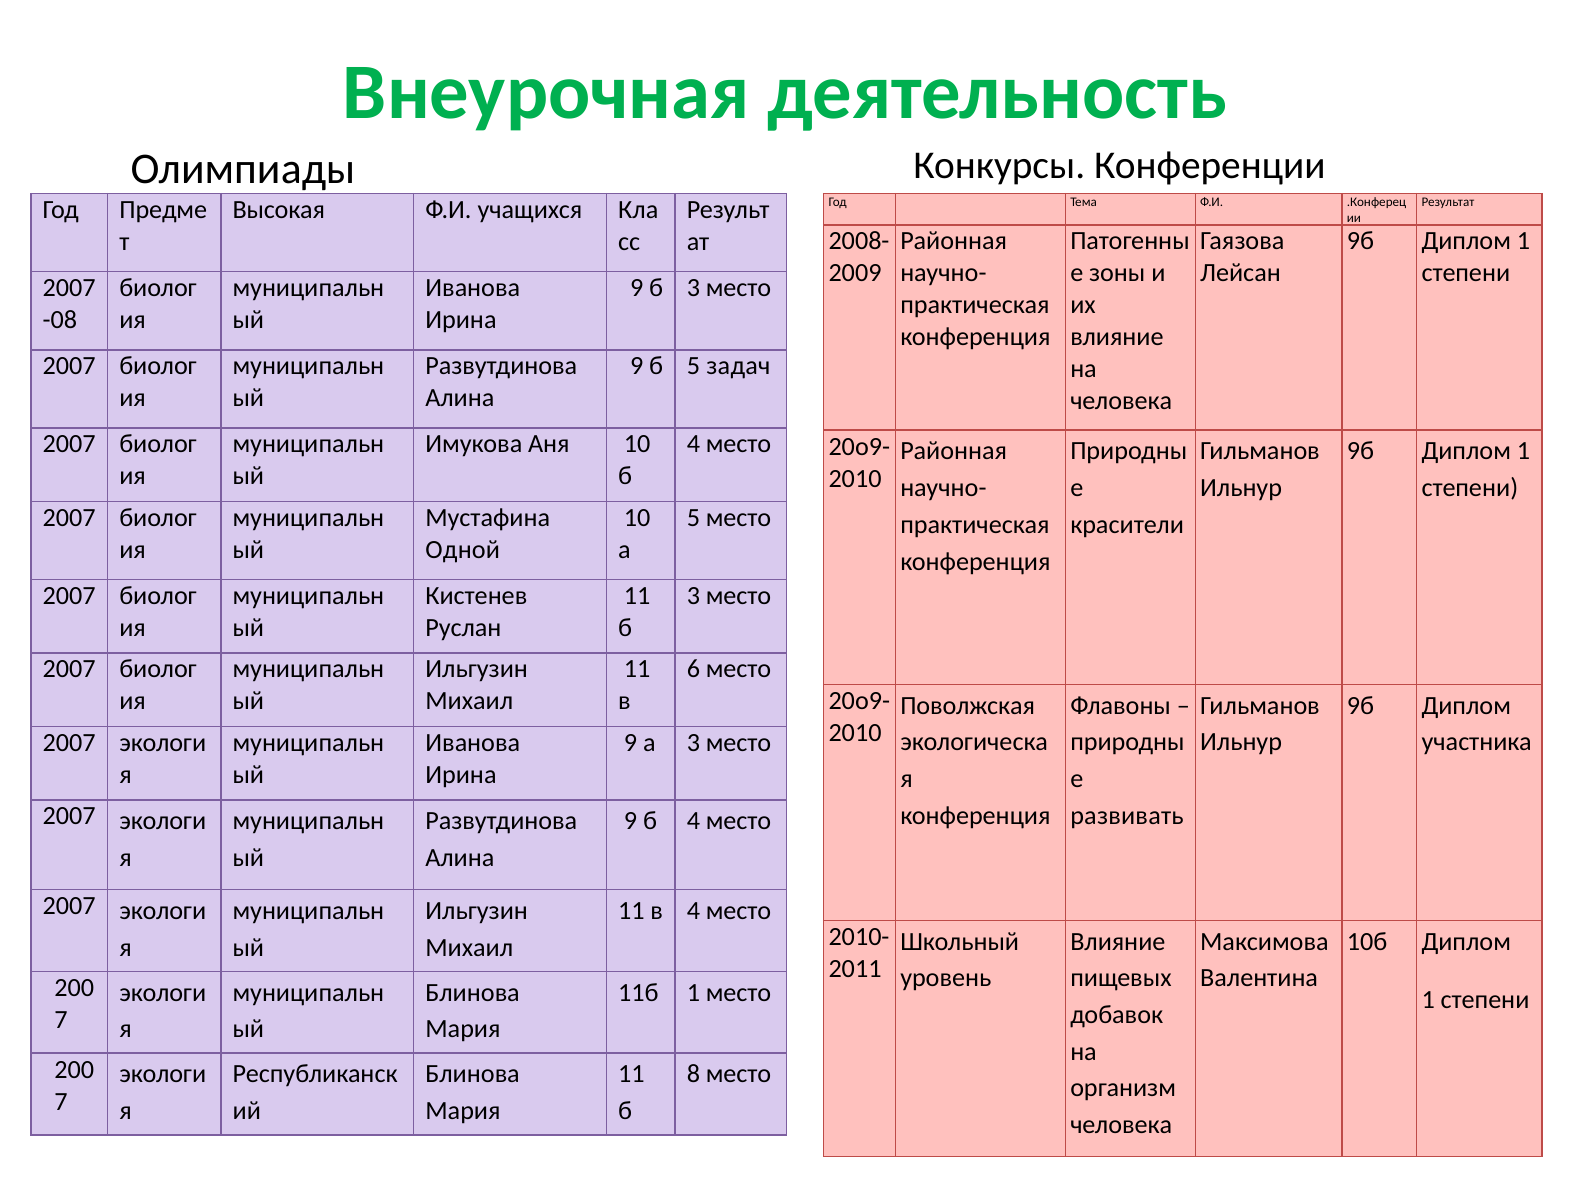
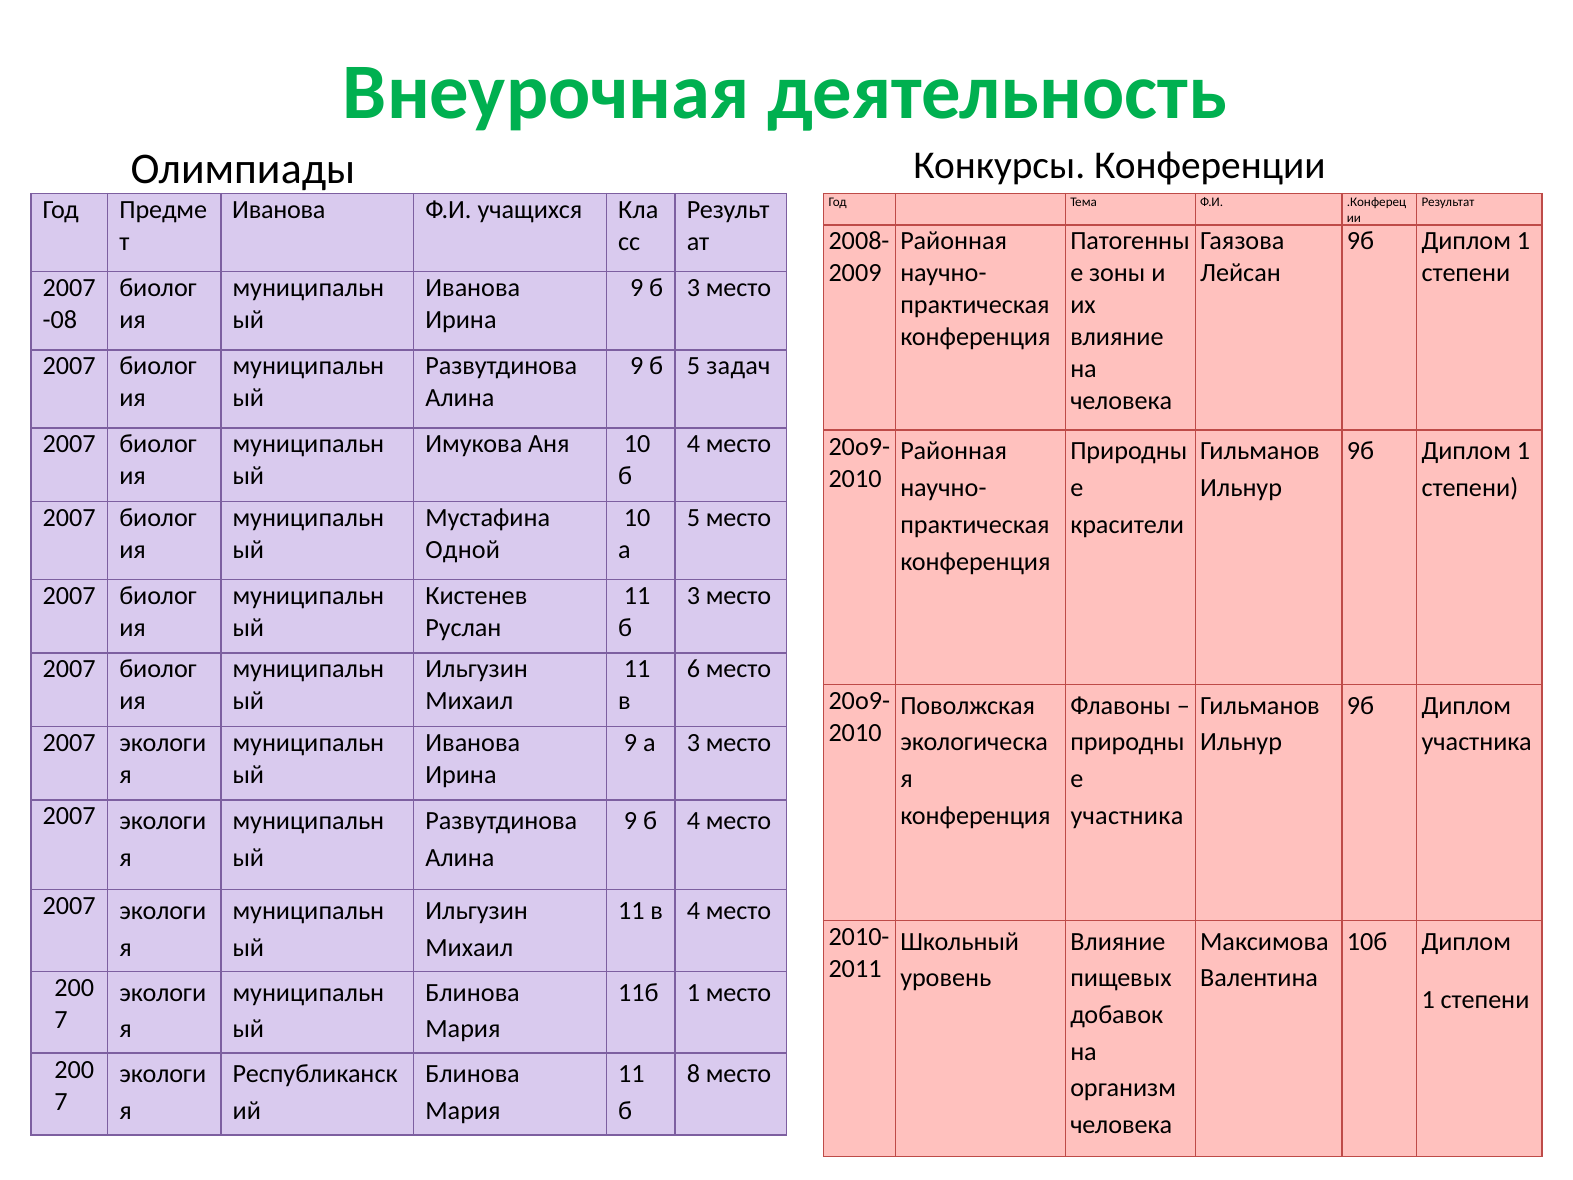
Высокая at (279, 210): Высокая -> Иванова
развивать at (1127, 815): развивать -> участника
